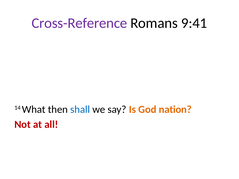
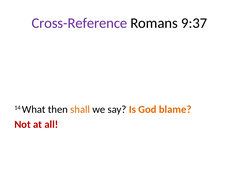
9:41: 9:41 -> 9:37
shall colour: blue -> orange
nation: nation -> blame
